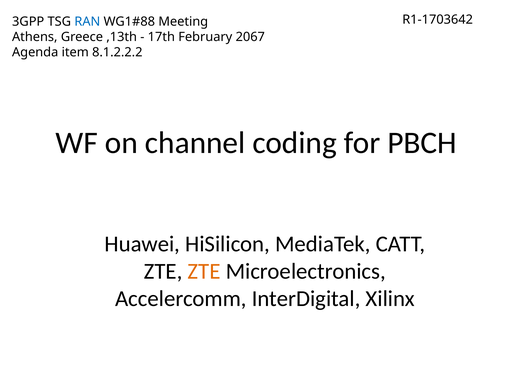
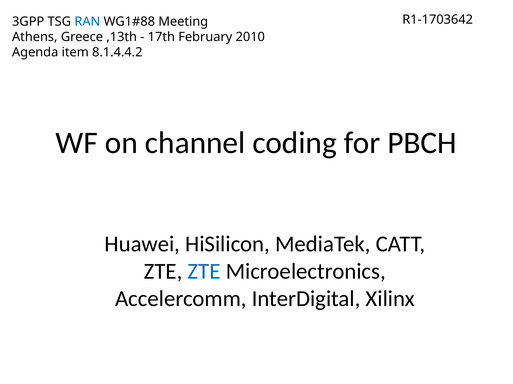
2067: 2067 -> 2010
8.1.2.2.2: 8.1.2.2.2 -> 8.1.4.4.2
ZTE at (204, 272) colour: orange -> blue
